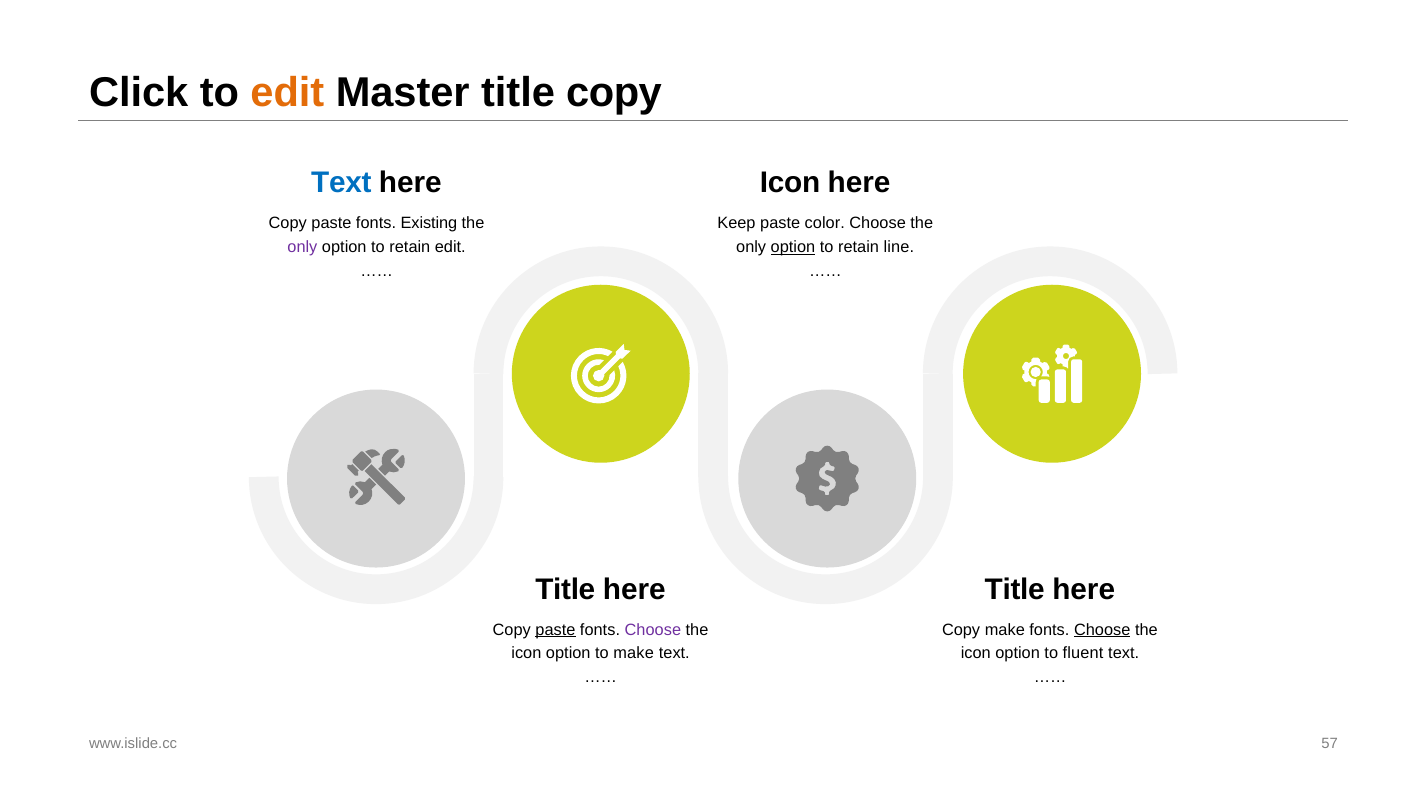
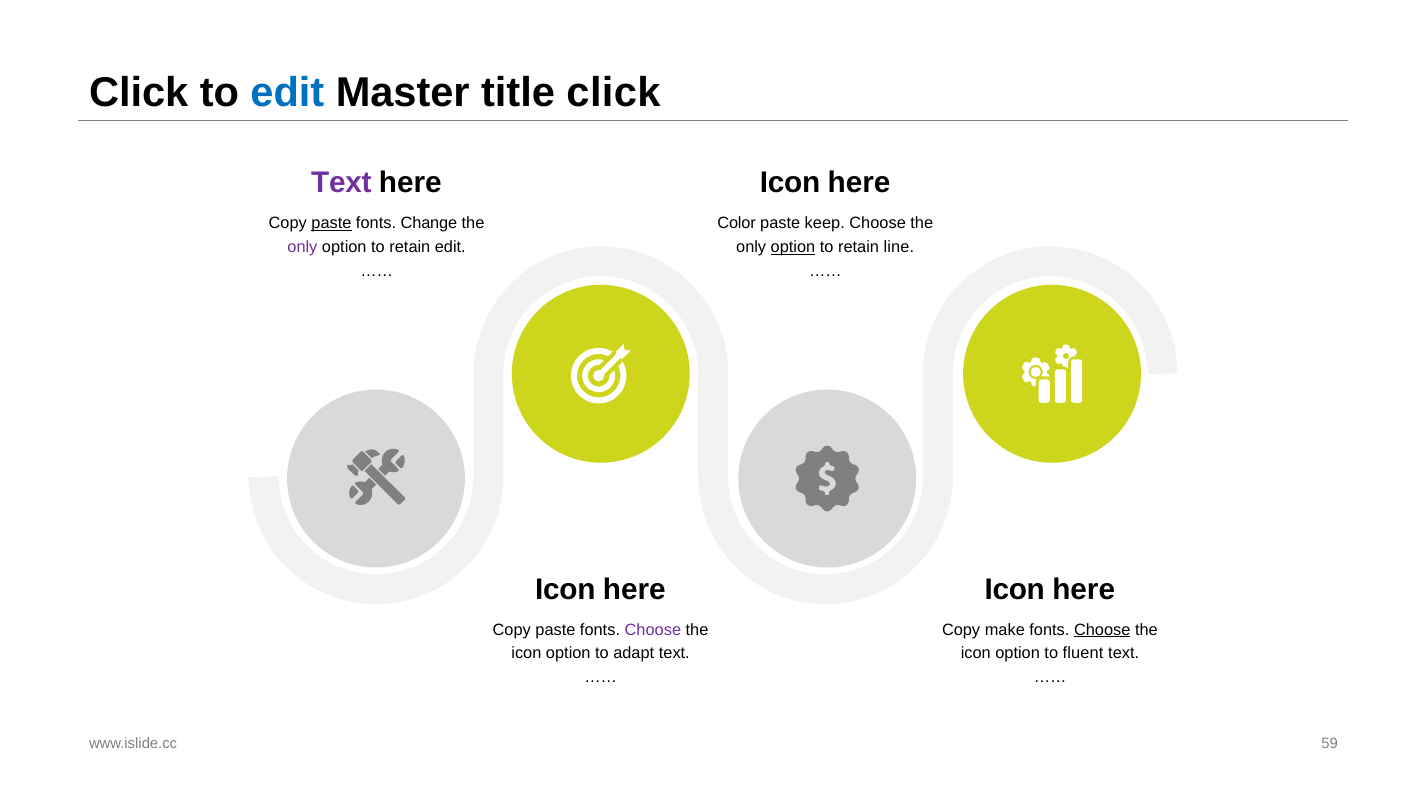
edit at (287, 92) colour: orange -> blue
title copy: copy -> click
Text at (341, 183) colour: blue -> purple
paste at (331, 223) underline: none -> present
Existing: Existing -> Change
Keep: Keep -> Color
color: color -> keep
Title at (565, 589): Title -> Icon
Title at (1015, 589): Title -> Icon
paste at (555, 629) underline: present -> none
to make: make -> adapt
57: 57 -> 59
